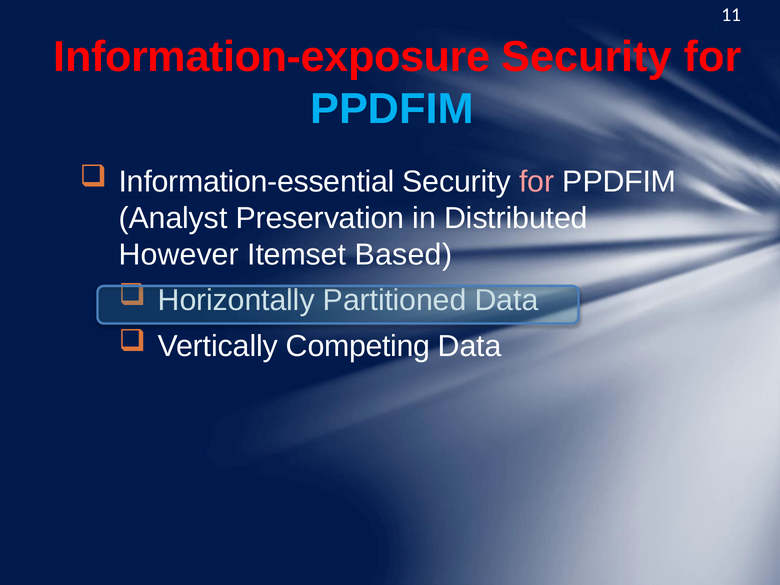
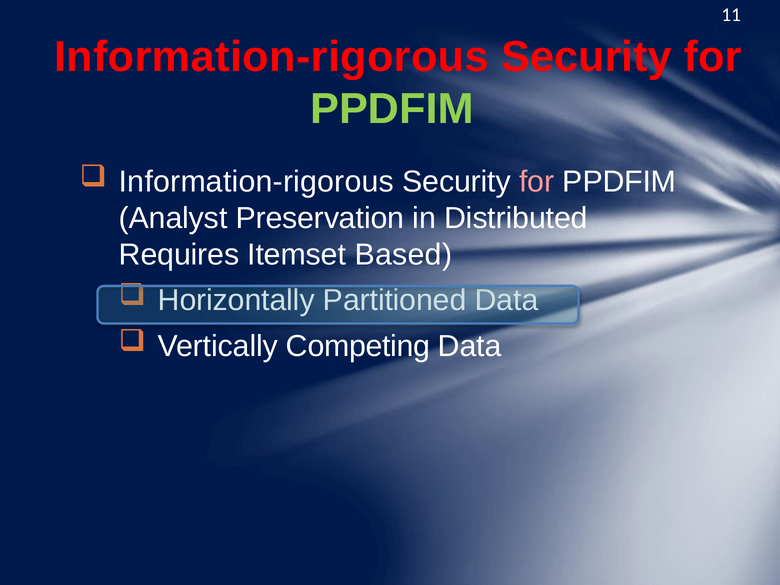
Information-exposure at (272, 57): Information-exposure -> Information-rigorous
PPDFIM at (392, 109) colour: light blue -> light green
Information-essential at (257, 182): Information-essential -> Information-rigorous
However: However -> Requires
